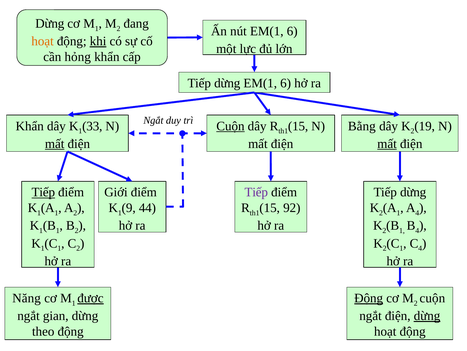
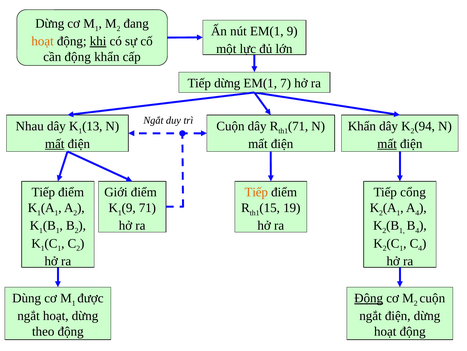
nút EM(1 6: 6 -> 9
cần hỏng: hỏng -> động
6 at (286, 83): 6 -> 7
Khẩn at (30, 126): Khẩn -> Nhau
33: 33 -> 13
Cuộn at (230, 126) underline: present -> none
15 at (298, 126): 15 -> 71
Bằng at (362, 126): Bằng -> Khẩn
19: 19 -> 94
Tiếp at (43, 192) underline: present -> none
Tiếp at (256, 192) colour: purple -> orange
dừng at (413, 192): dừng -> cổng
44 at (147, 208): 44 -> 71
92: 92 -> 19
Năng: Năng -> Dùng
được underline: present -> none
ngắt gian: gian -> hoạt
dừng at (427, 315) underline: present -> none
